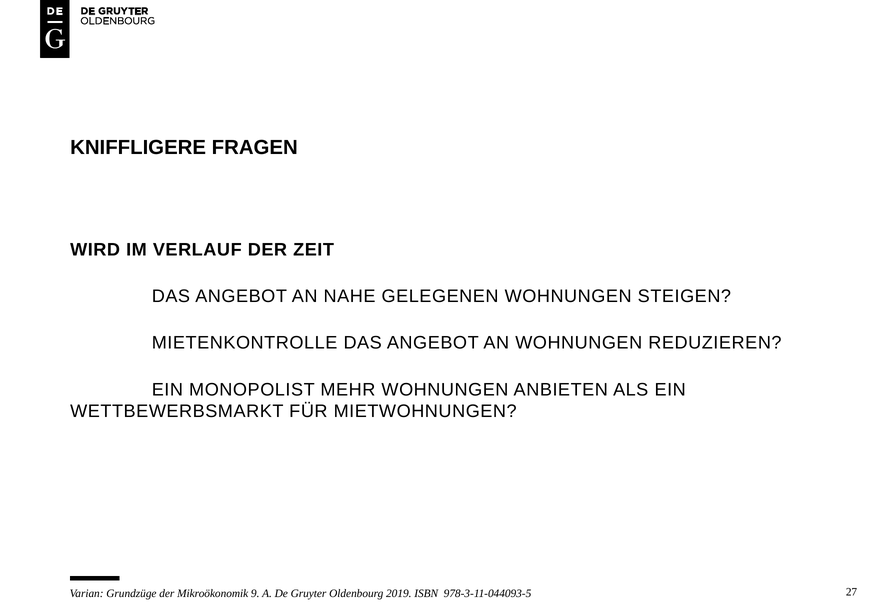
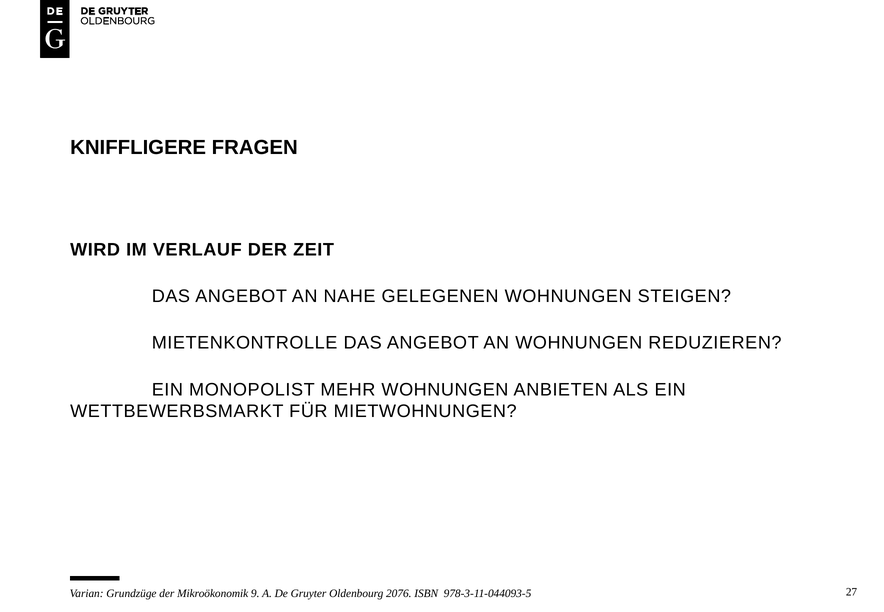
2019: 2019 -> 2076
